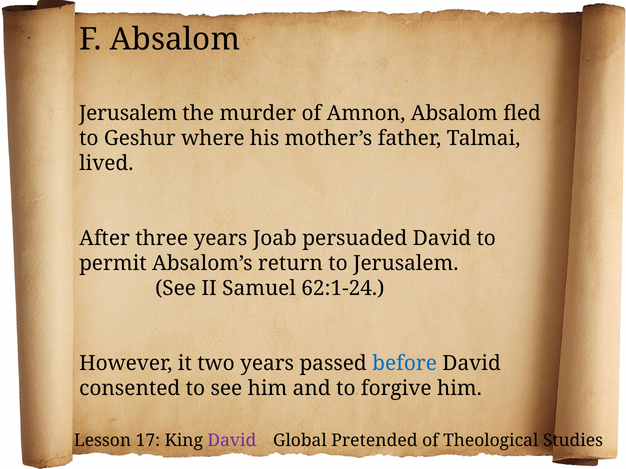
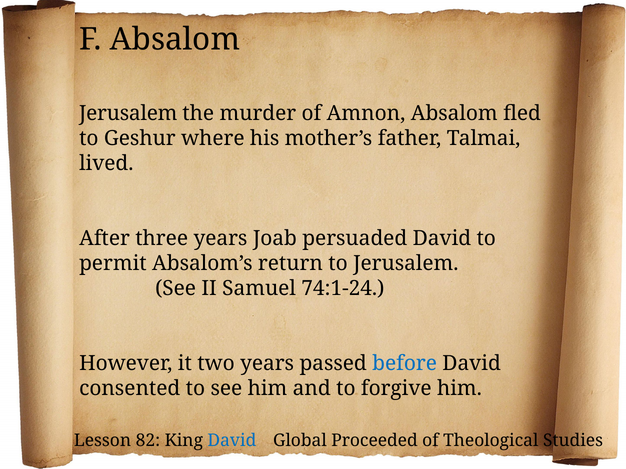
62:1-24: 62:1-24 -> 74:1-24
17: 17 -> 82
David at (232, 441) colour: purple -> blue
Pretended: Pretended -> Proceeded
